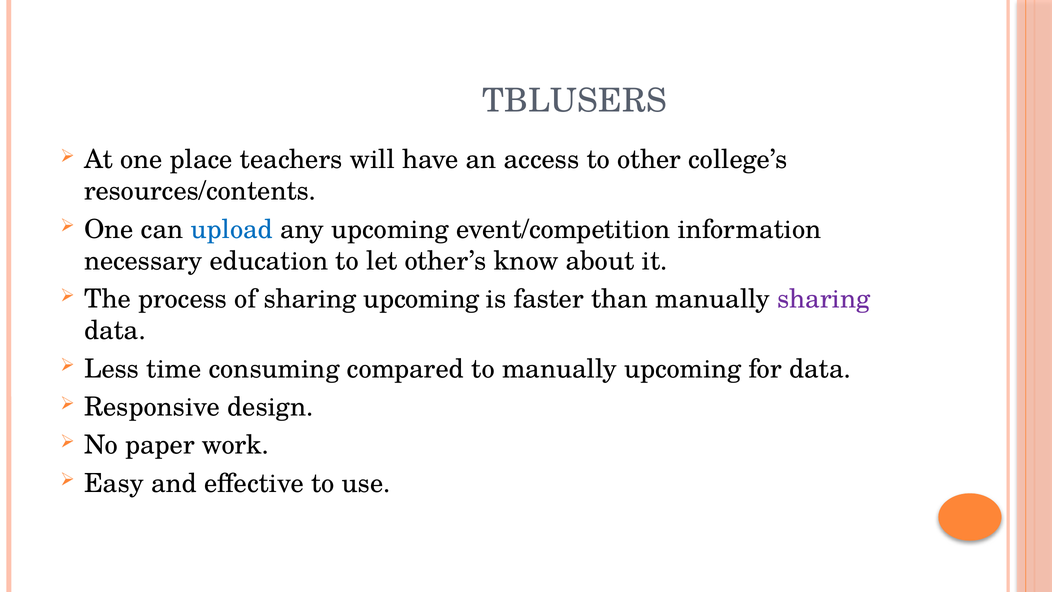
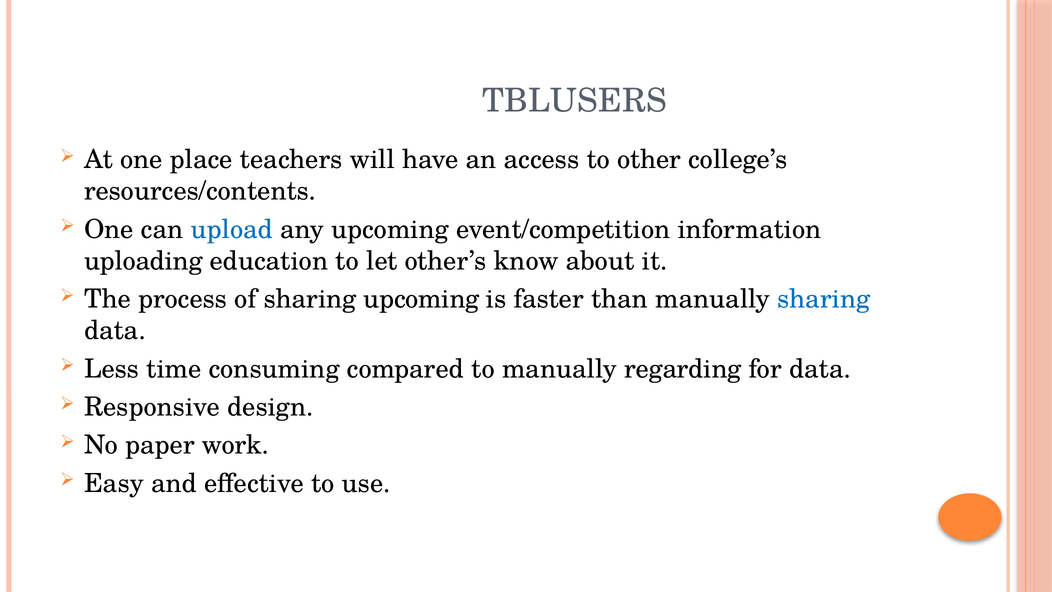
necessary: necessary -> uploading
sharing at (824, 299) colour: purple -> blue
manually upcoming: upcoming -> regarding
